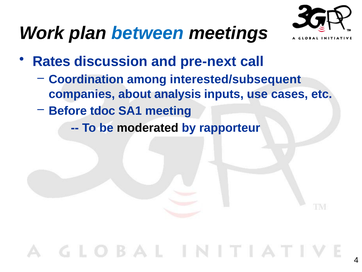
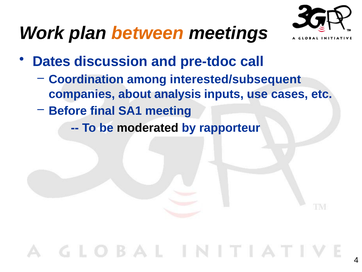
between colour: blue -> orange
Rates: Rates -> Dates
pre-next: pre-next -> pre-tdoc
tdoc: tdoc -> final
